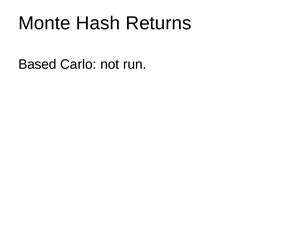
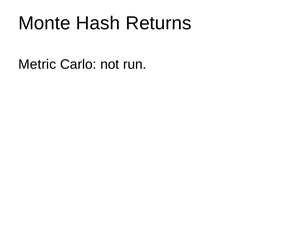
Based: Based -> Metric
